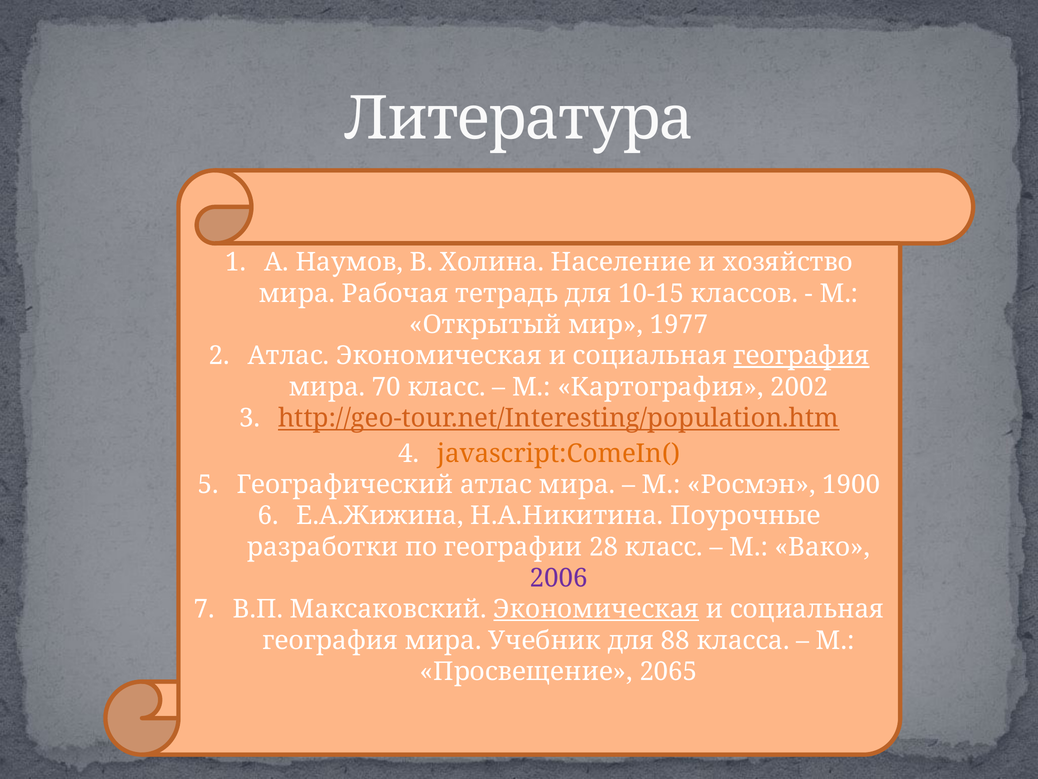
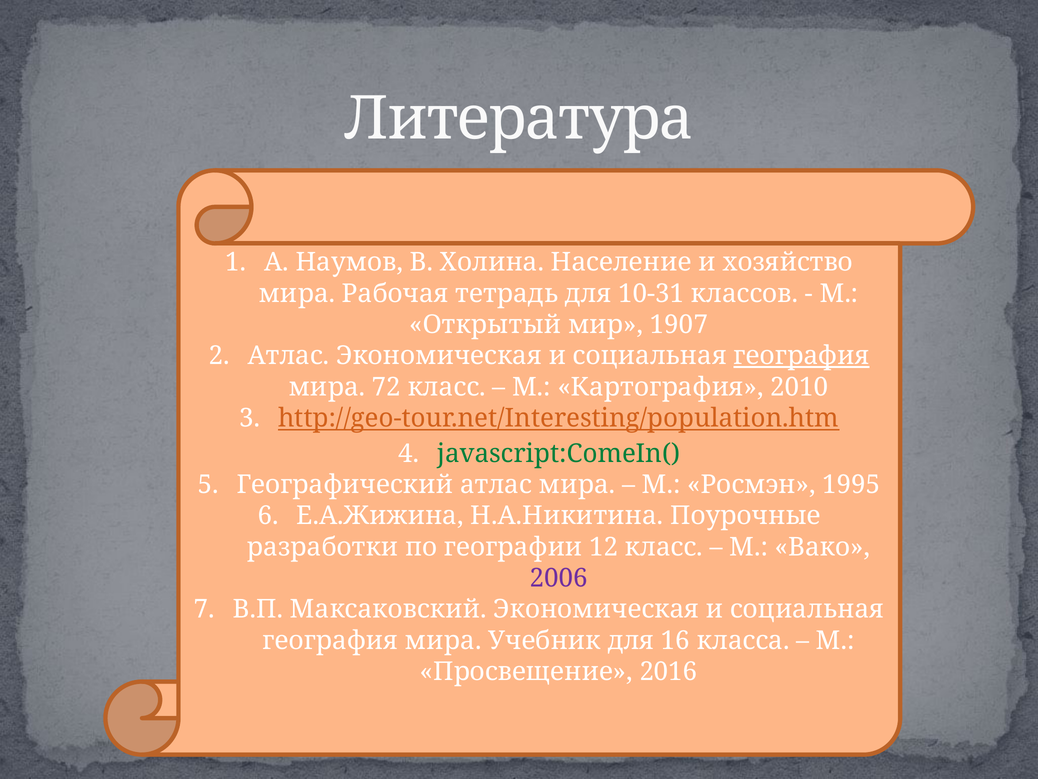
10-15: 10-15 -> 10-31
1977: 1977 -> 1907
70: 70 -> 72
2002: 2002 -> 2010
javascript:ComeIn( colour: orange -> green
1900: 1900 -> 1995
28: 28 -> 12
Экономическая at (596, 609) underline: present -> none
88: 88 -> 16
2065: 2065 -> 2016
